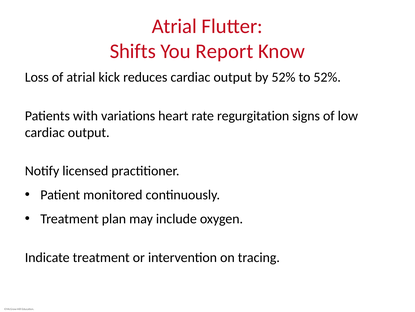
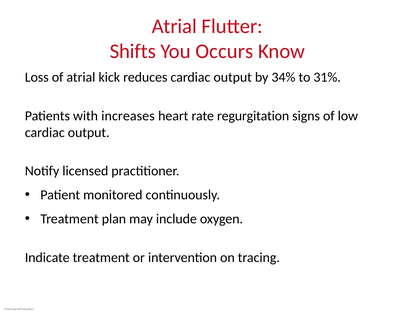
Report: Report -> Occurs
by 52%: 52% -> 34%
to 52%: 52% -> 31%
variations: variations -> increases
